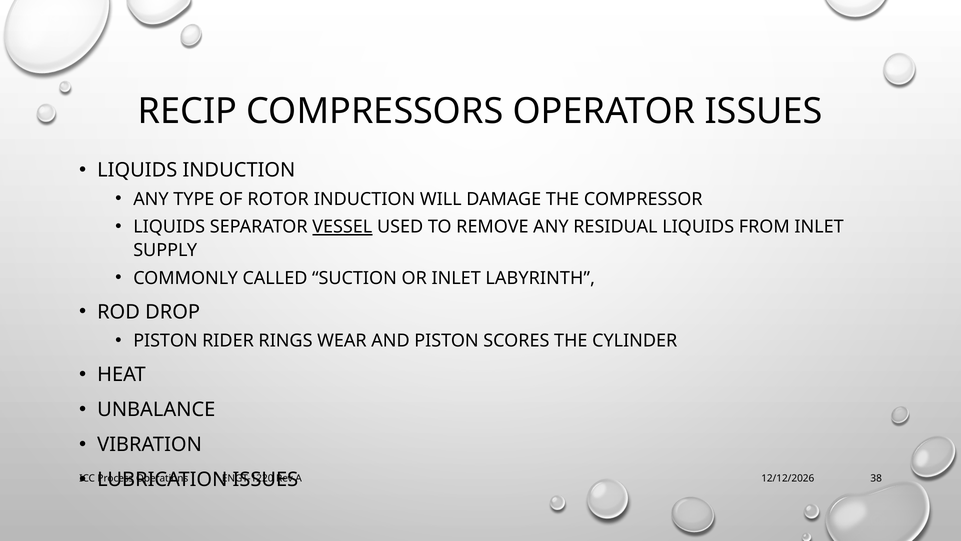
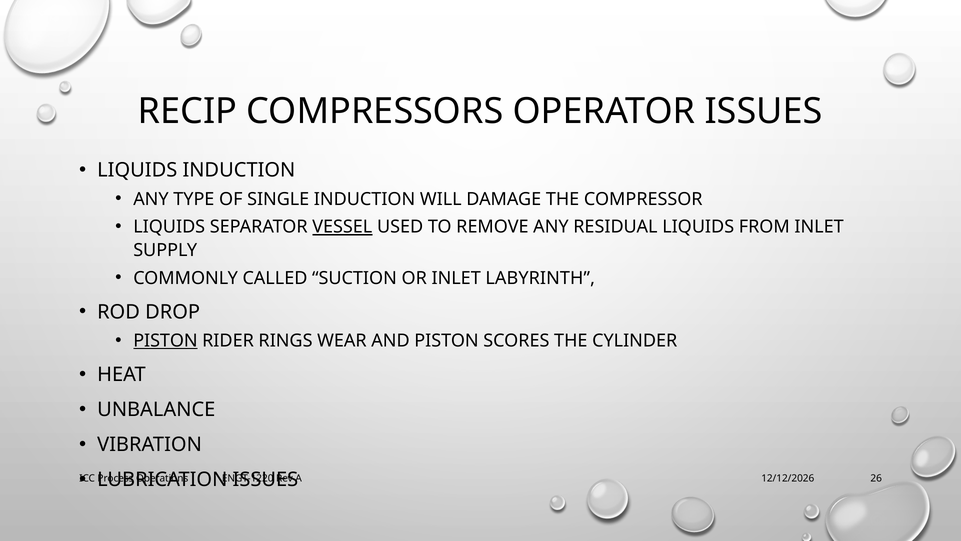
ROTOR: ROTOR -> SINGLE
PISTON at (165, 341) underline: none -> present
38: 38 -> 26
